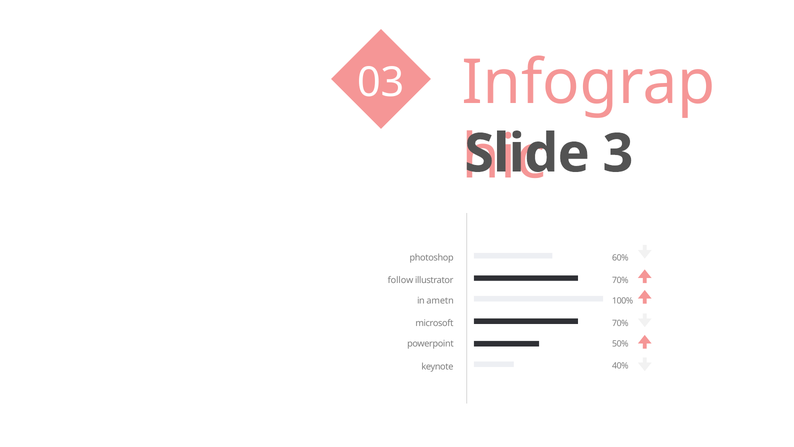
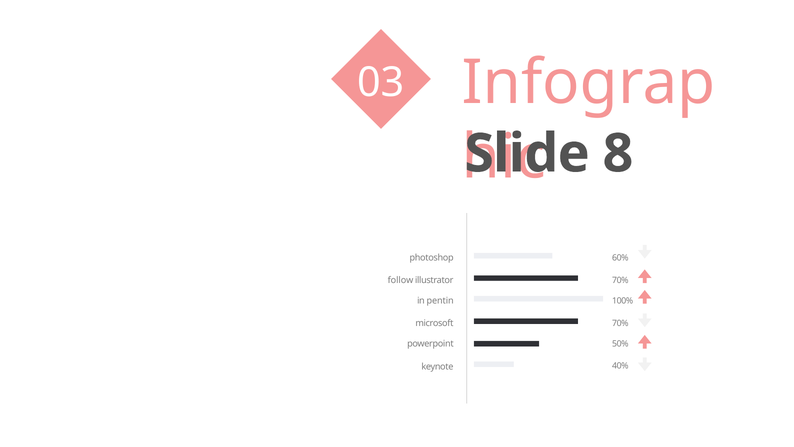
3: 3 -> 8
ametn: ametn -> pentin
